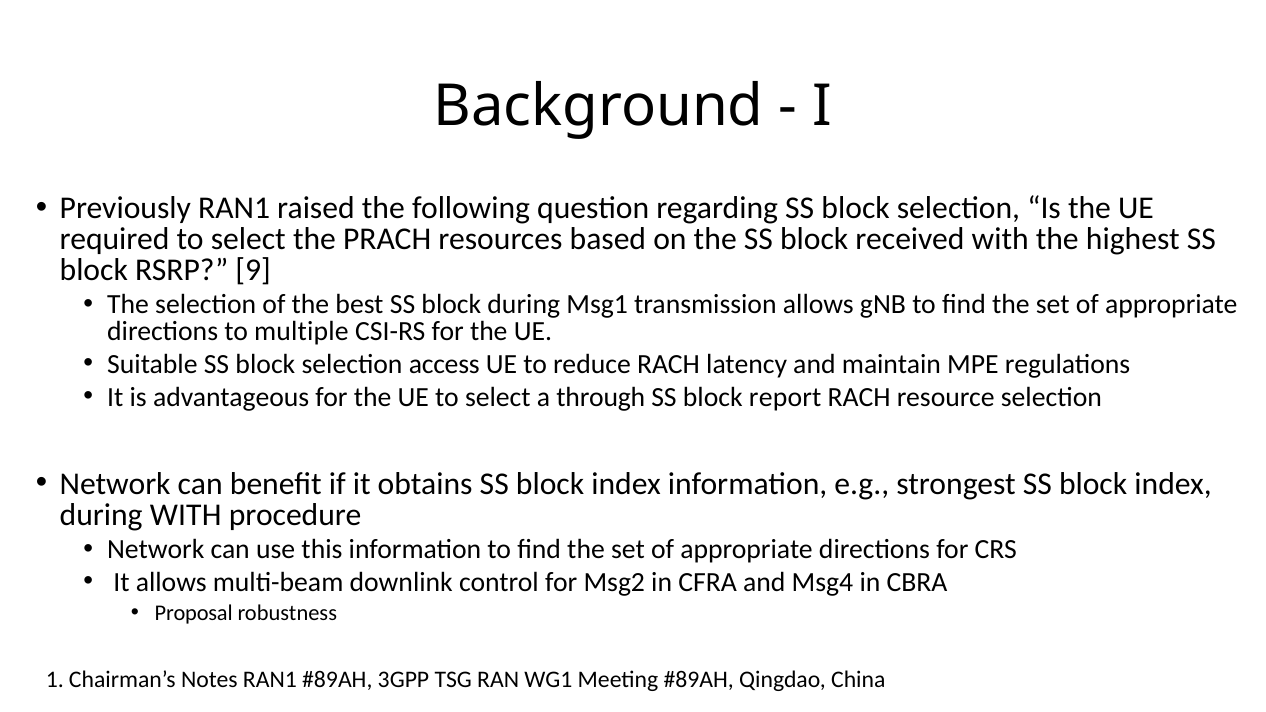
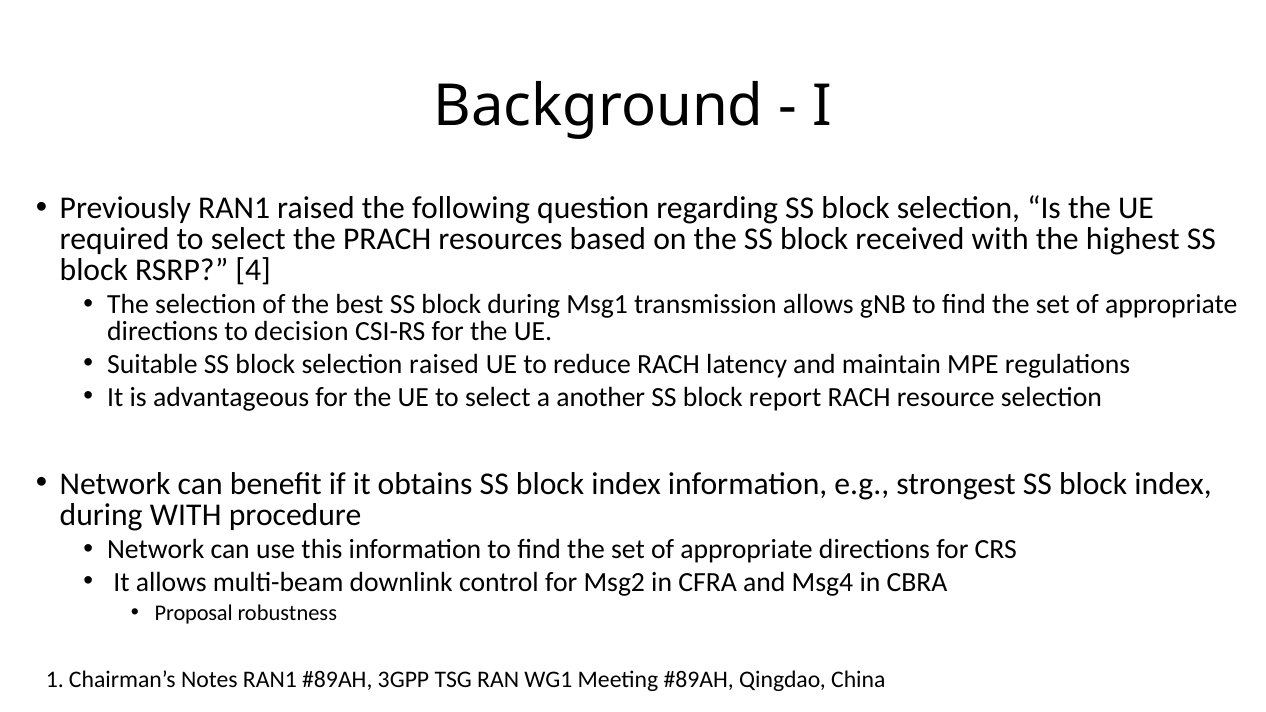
9: 9 -> 4
multiple: multiple -> decision
selection access: access -> raised
through: through -> another
